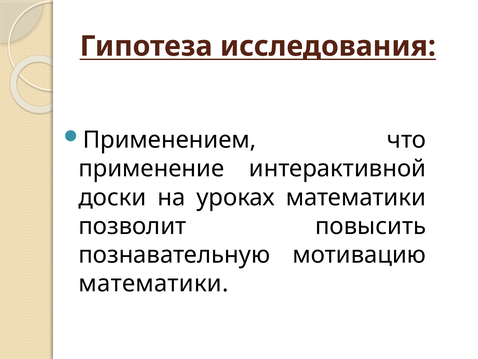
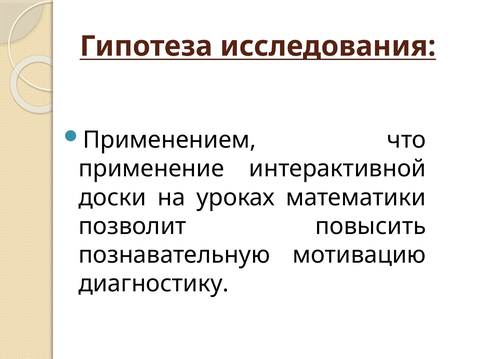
математики at (154, 283): математики -> диагностику
